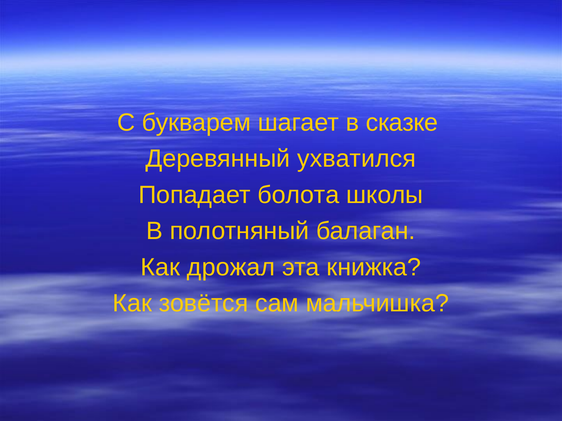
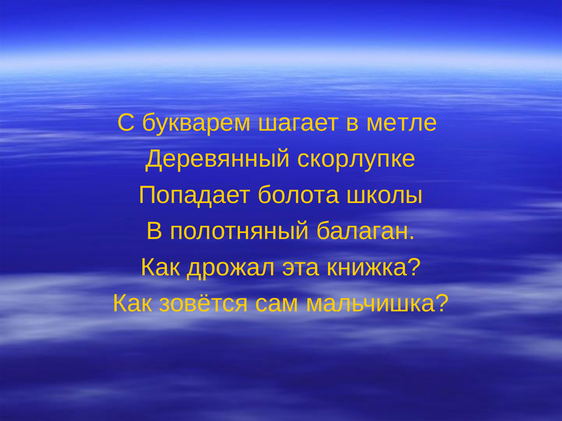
сказке: сказке -> метле
ухватился: ухватился -> скорлупке
